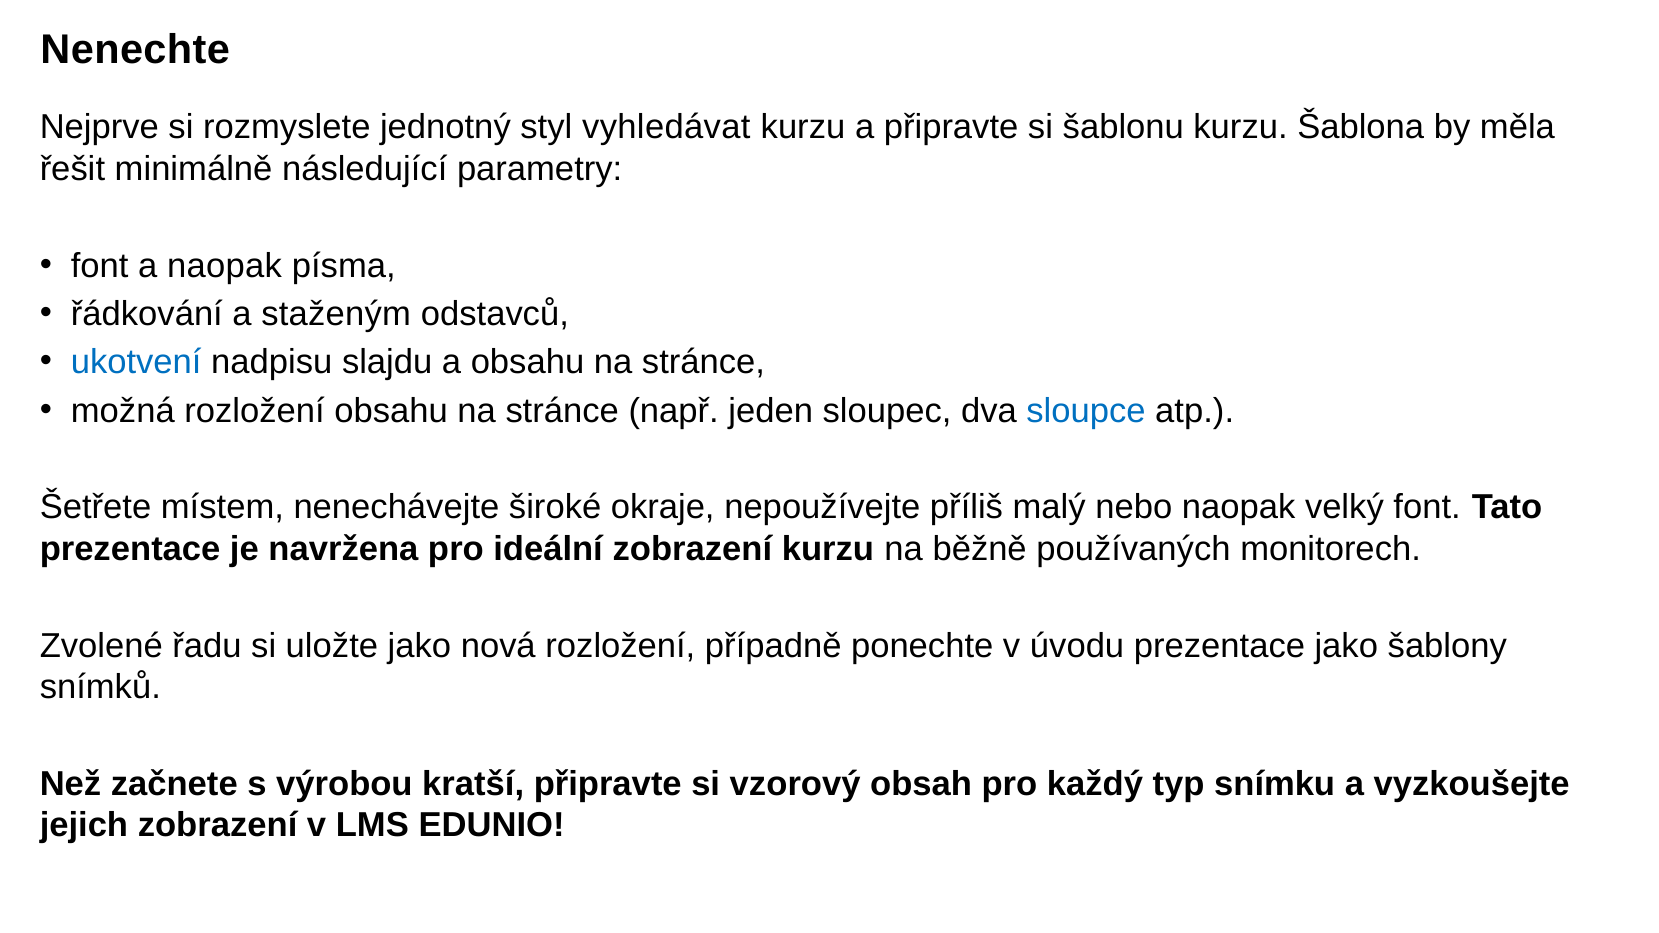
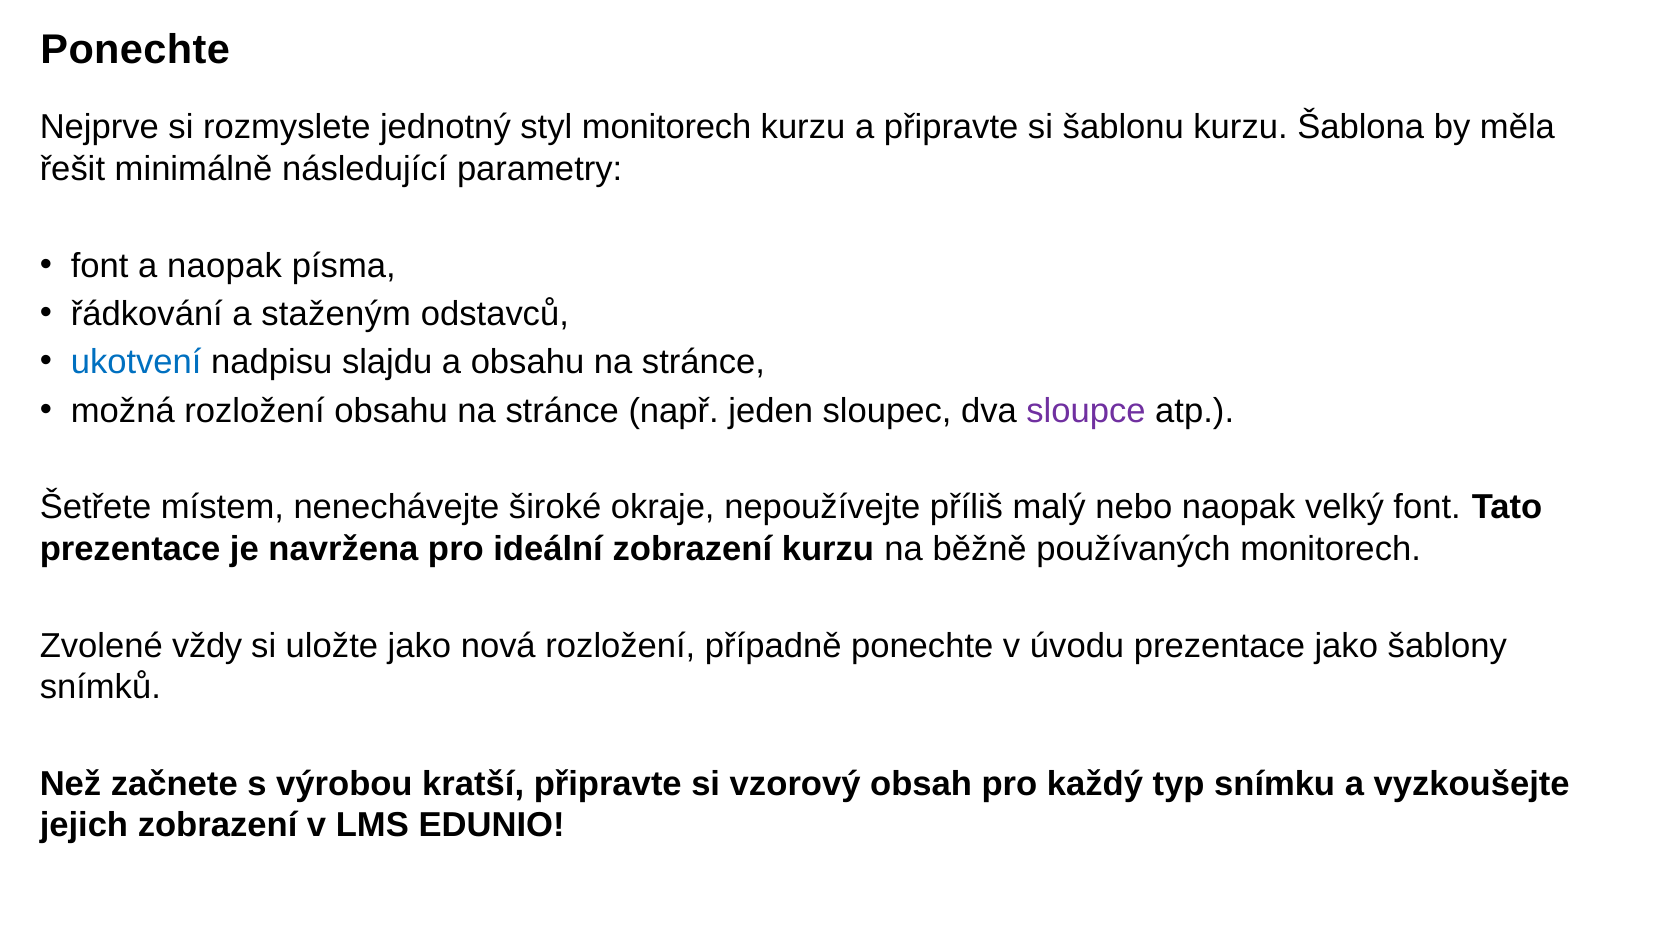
Nenechte at (135, 50): Nenechte -> Ponechte
styl vyhledávat: vyhledávat -> monitorech
sloupce colour: blue -> purple
řadu: řadu -> vždy
